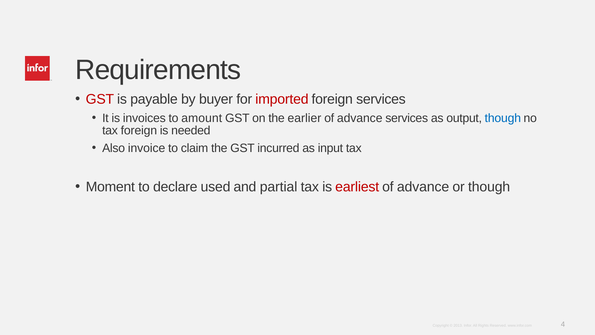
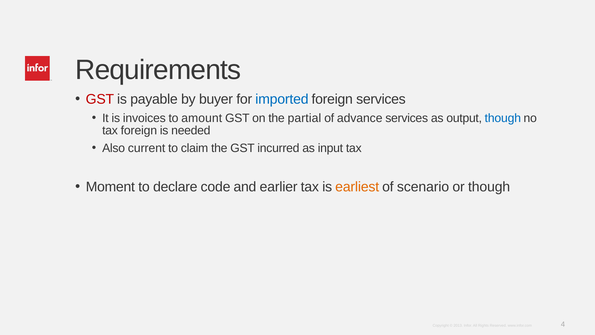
imported colour: red -> blue
earlier: earlier -> partial
invoice: invoice -> current
used: used -> code
partial: partial -> earlier
earliest colour: red -> orange
advance at (423, 187): advance -> scenario
